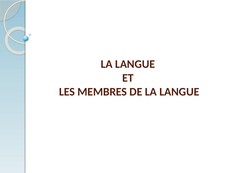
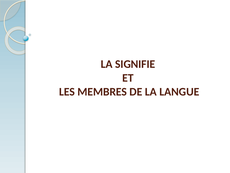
LANGUE at (135, 64): LANGUE -> SIGNIFIE
